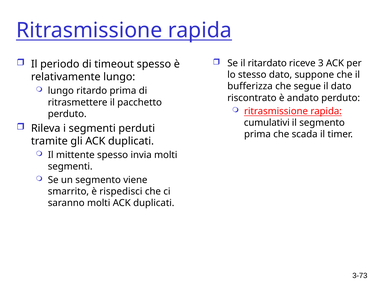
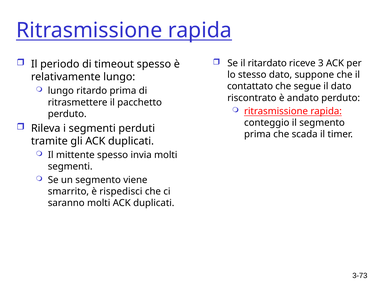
bufferizza: bufferizza -> contattato
cumulativi: cumulativi -> conteggio
